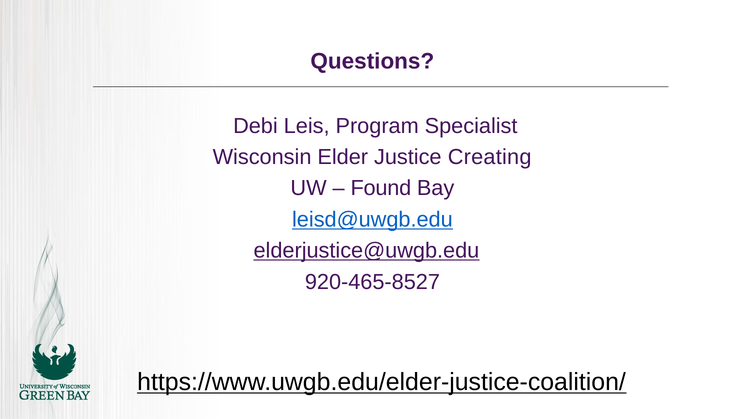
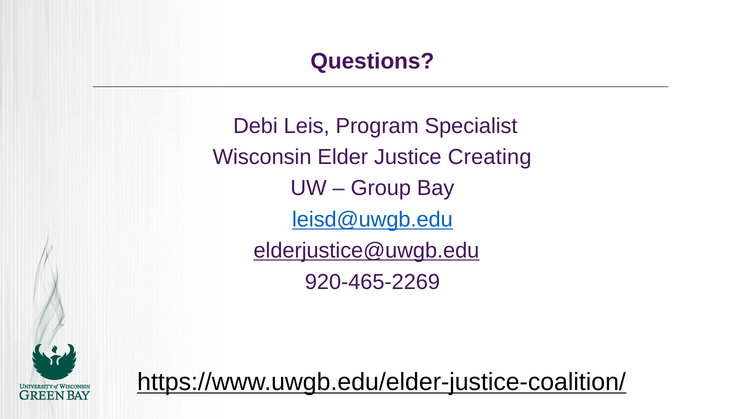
Found: Found -> Group
920-465-8527: 920-465-8527 -> 920-465-2269
